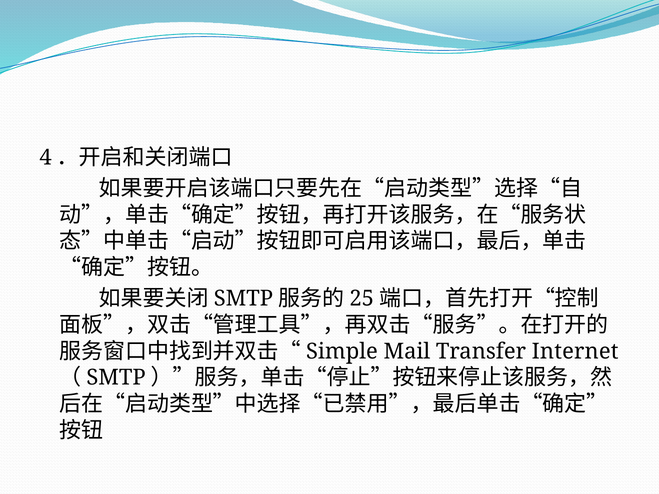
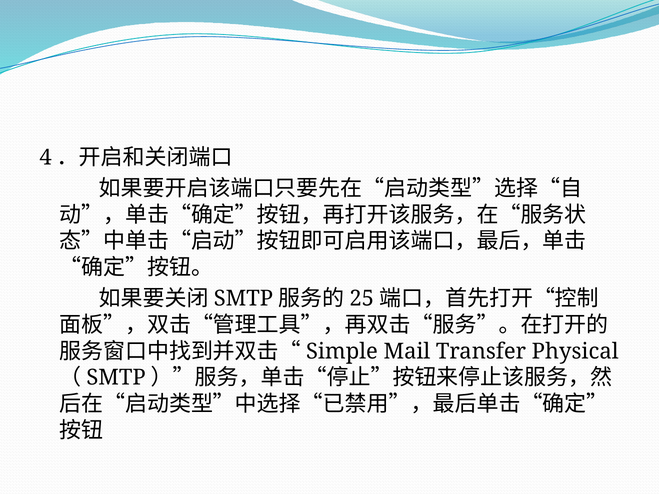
Internet: Internet -> Physical
